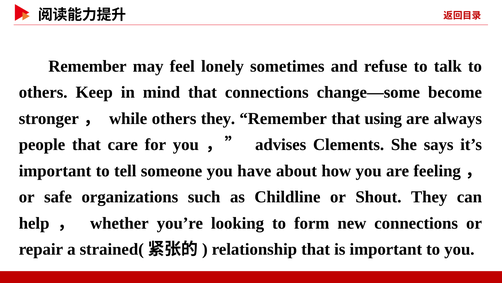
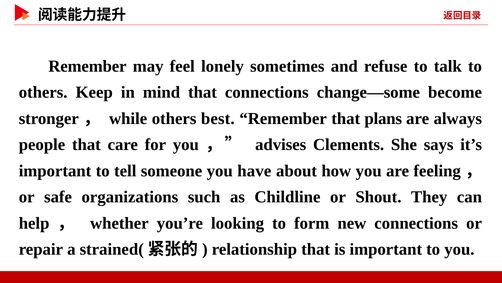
others they: they -> best
using: using -> plans
